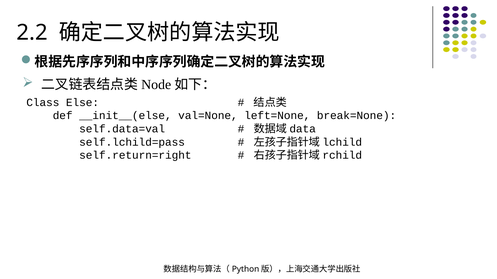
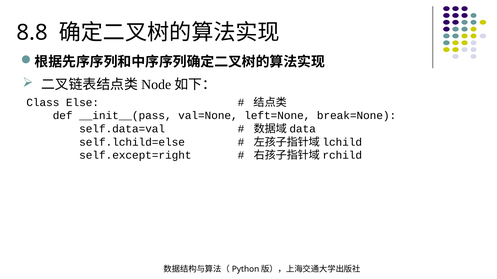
2.2: 2.2 -> 8.8
__init__(else: __init__(else -> __init__(pass
self.lchild=pass: self.lchild=pass -> self.lchild=else
self.return=right: self.return=right -> self.except=right
